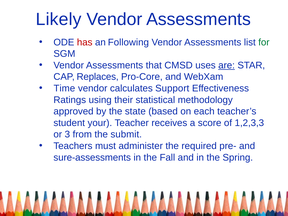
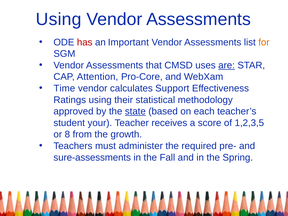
Likely at (59, 19): Likely -> Using
Following: Following -> Important
for colour: green -> orange
Replaces: Replaces -> Attention
state underline: none -> present
1,2,3,3: 1,2,3,3 -> 1,2,3,5
3: 3 -> 8
submit: submit -> growth
